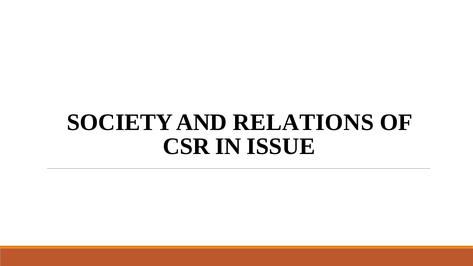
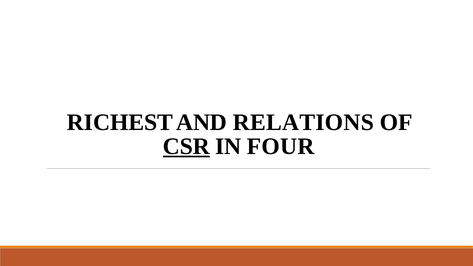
SOCIETY: SOCIETY -> RICHEST
CSR underline: none -> present
ISSUE: ISSUE -> FOUR
